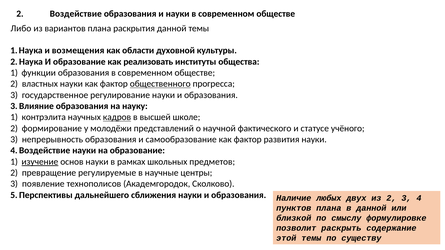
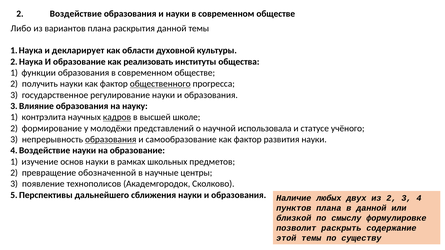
возмещения: возмещения -> декларирует
властных: властных -> получить
фактического: фактического -> использовала
образования at (111, 140) underline: none -> present
изучение underline: present -> none
регулируемые: регулируемые -> обозначенной
